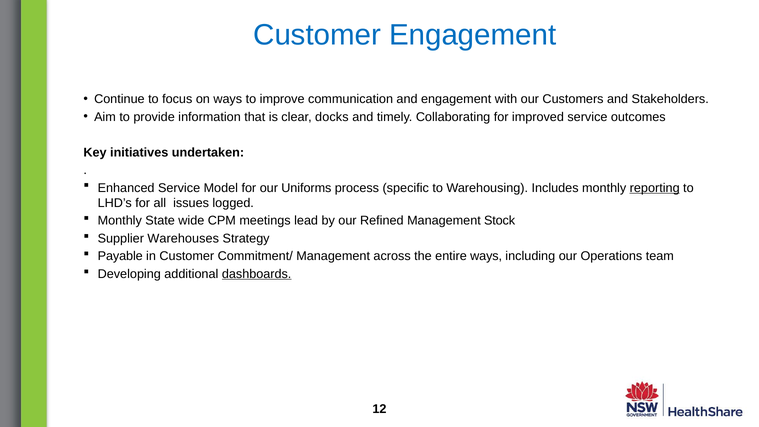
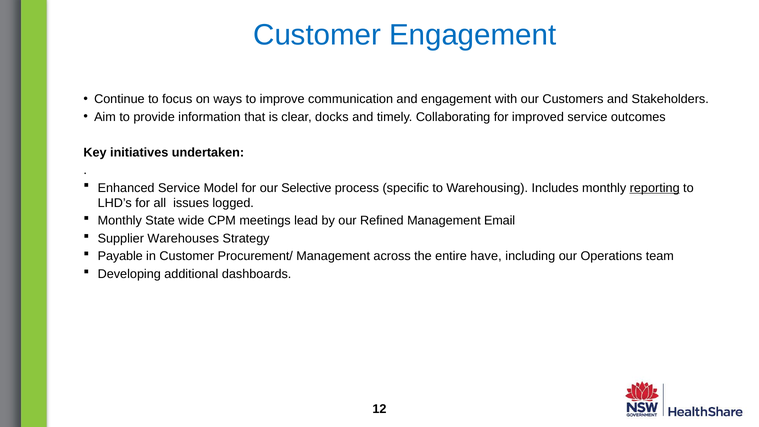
Uniforms: Uniforms -> Selective
Stock: Stock -> Email
Commitment/: Commitment/ -> Procurement/
entire ways: ways -> have
dashboards underline: present -> none
